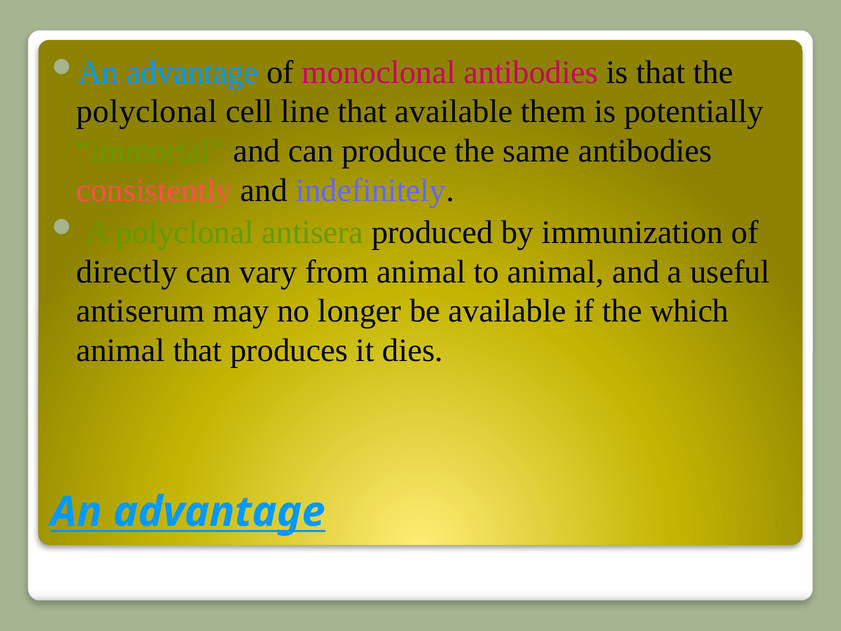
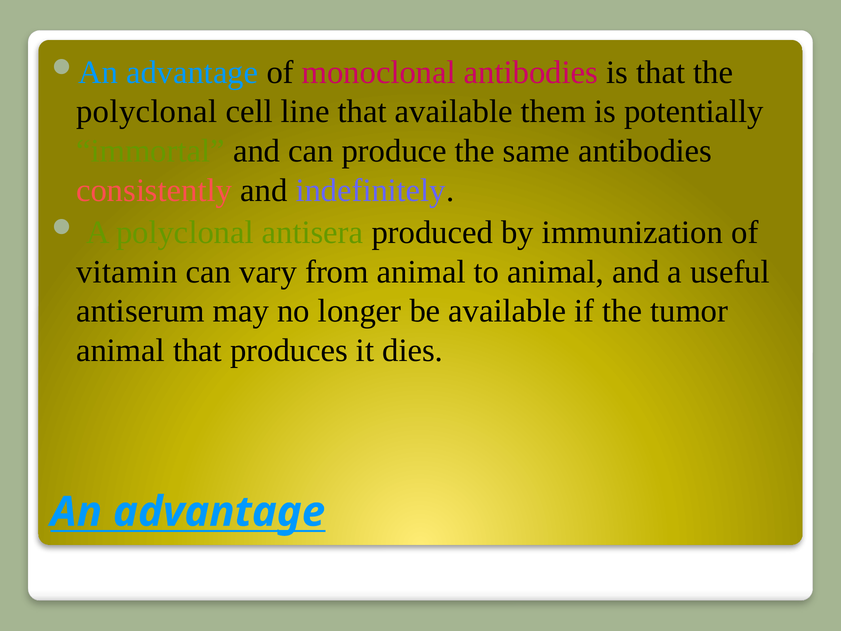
directly: directly -> vitamin
which: which -> tumor
